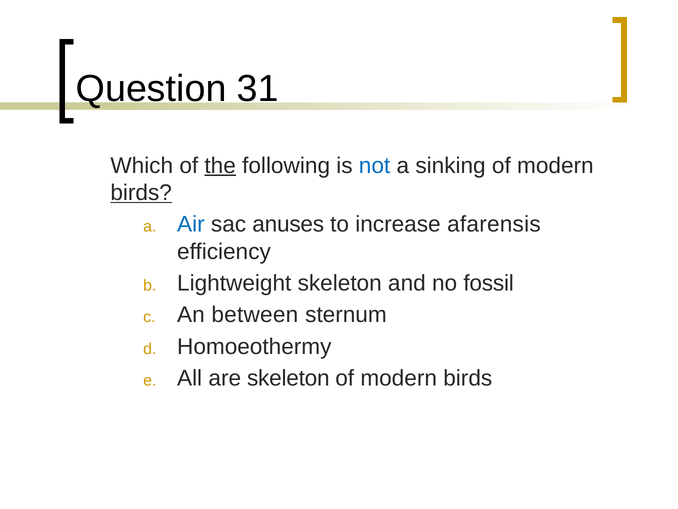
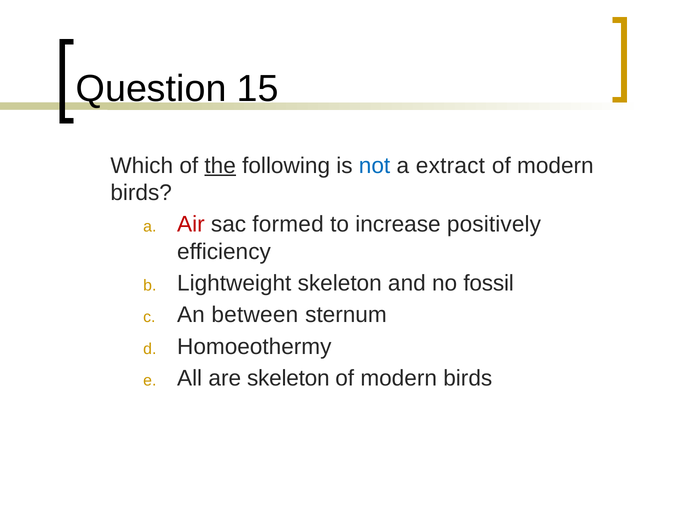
31: 31 -> 15
sinking: sinking -> extract
birds at (141, 193) underline: present -> none
Air colour: blue -> red
anuses: anuses -> formed
afarensis: afarensis -> positively
